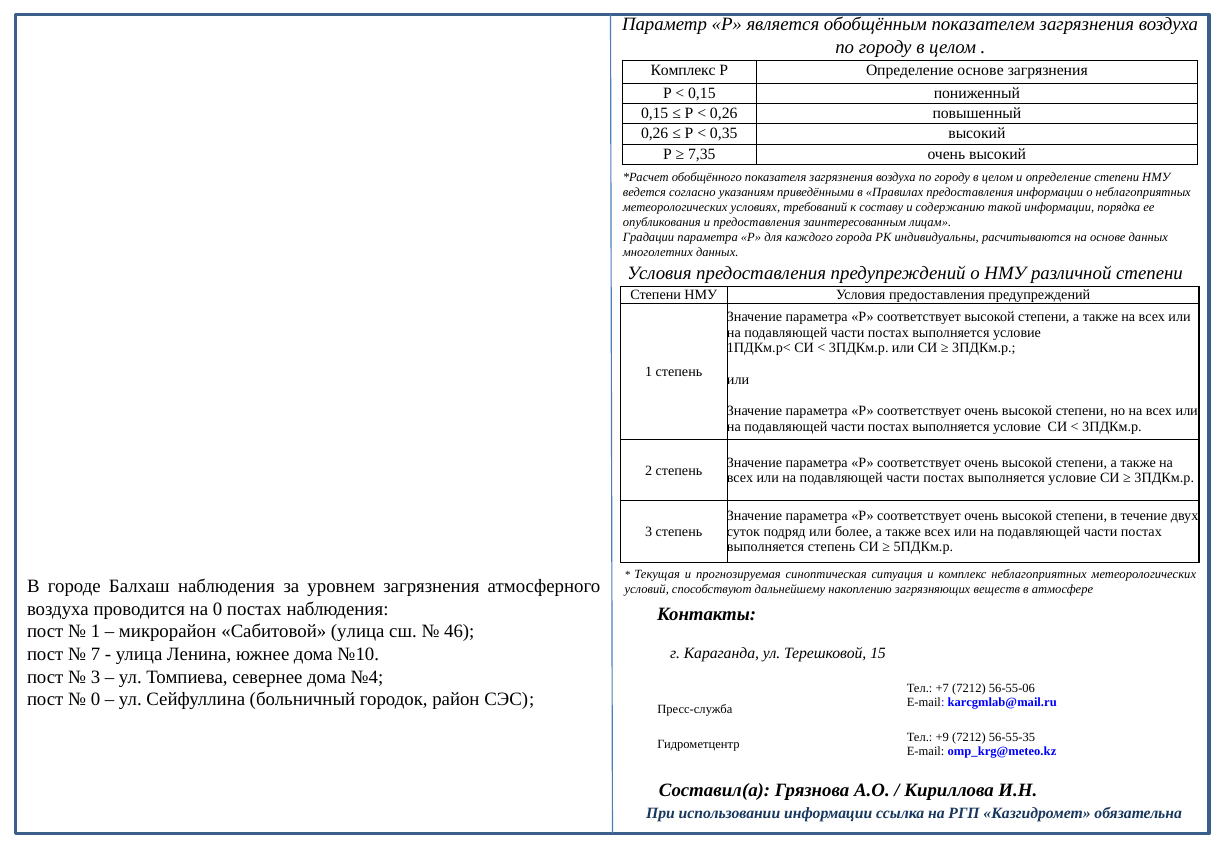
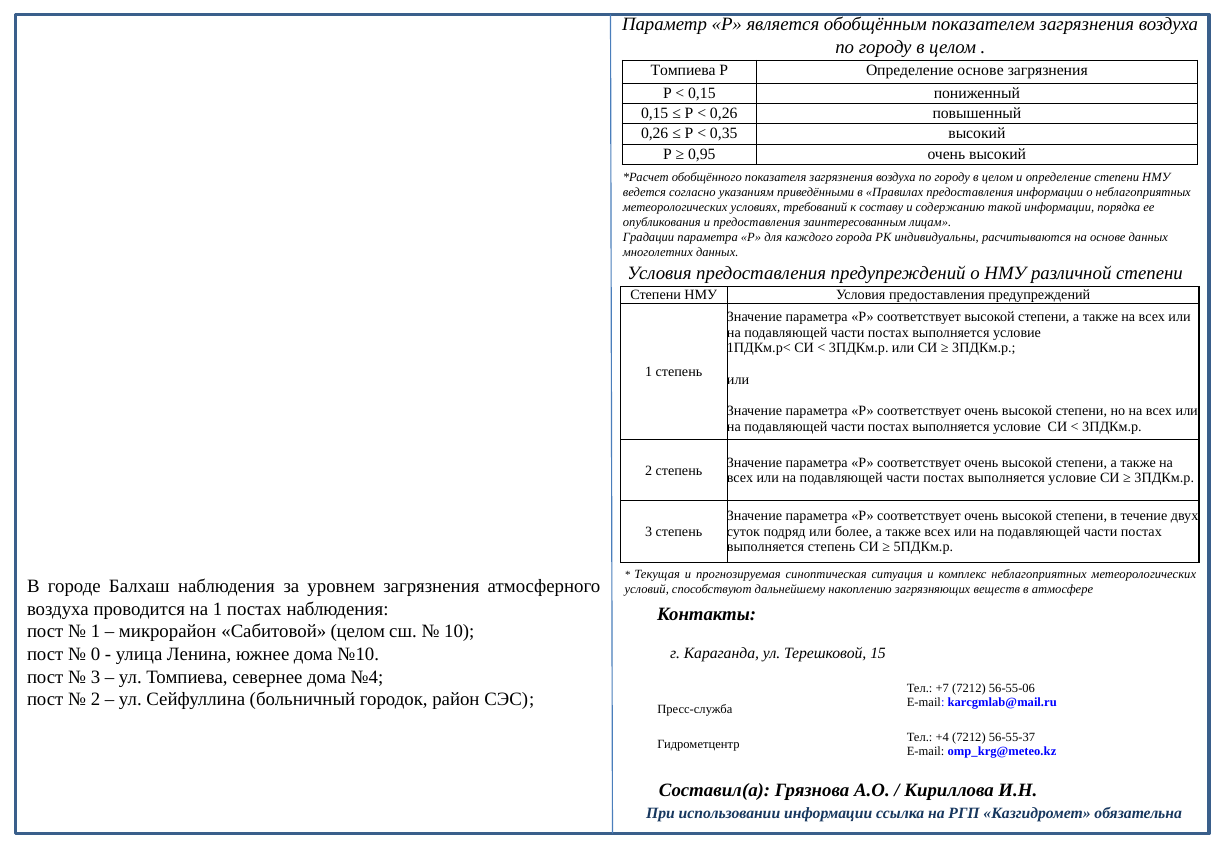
Комплекс at (683, 70): Комплекс -> Томпиева
7,35: 7,35 -> 0,95
на 0: 0 -> 1
Сабитовой улица: улица -> целом
46: 46 -> 10
7: 7 -> 0
0 at (95, 699): 0 -> 2
+9: +9 -> +4
56-55-35: 56-55-35 -> 56-55-37
